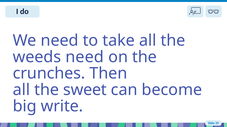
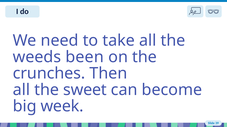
weeds need: need -> been
write: write -> week
